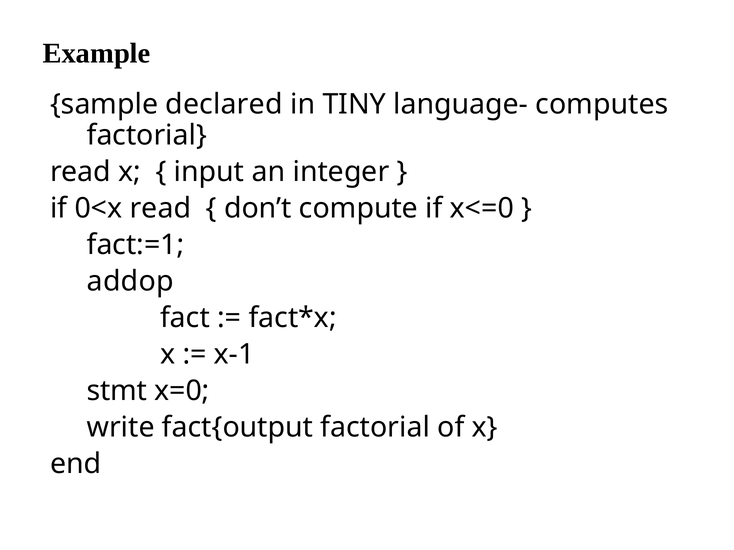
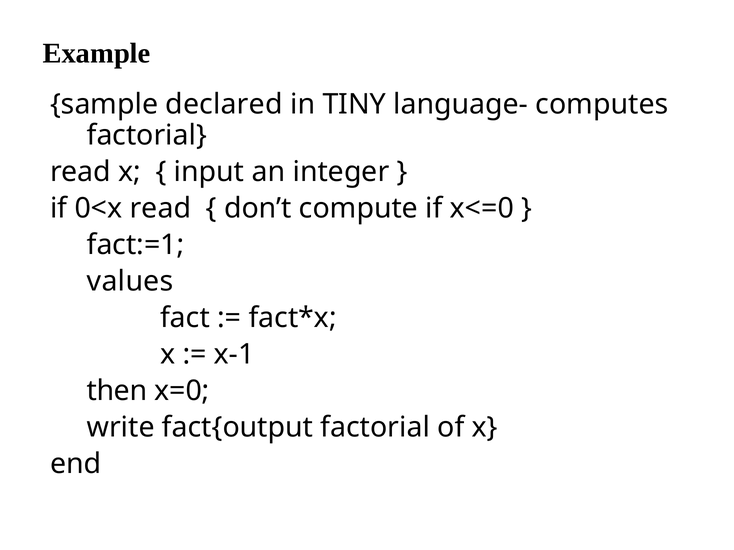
addop: addop -> values
stmt: stmt -> then
